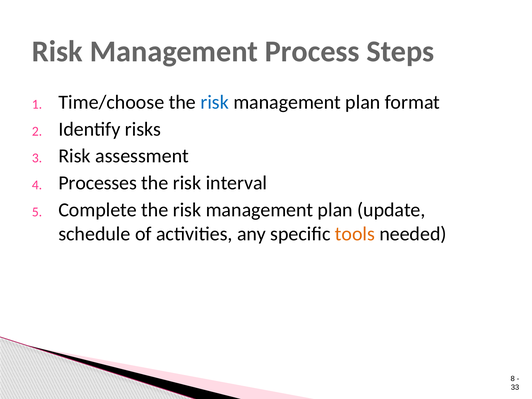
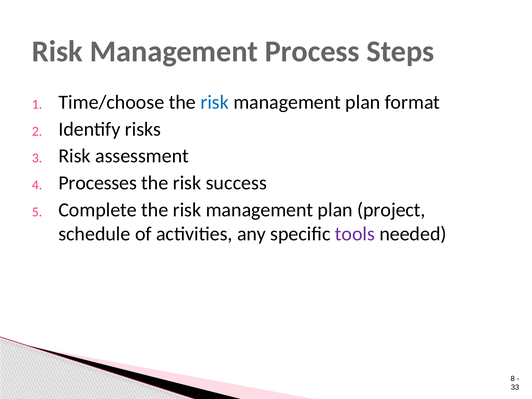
interval: interval -> success
update: update -> project
tools colour: orange -> purple
